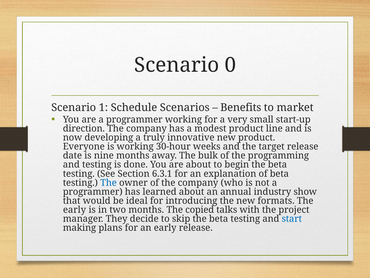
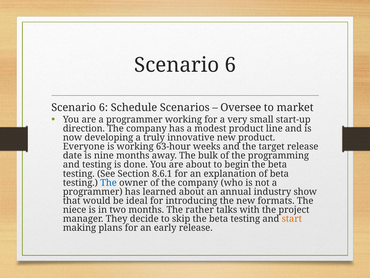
0 at (230, 65): 0 -> 6
1 at (103, 107): 1 -> 6
Benefits: Benefits -> Oversee
30-hour: 30-hour -> 63-hour
6.3.1: 6.3.1 -> 8.6.1
early at (74, 209): early -> niece
copied: copied -> rather
start colour: blue -> orange
